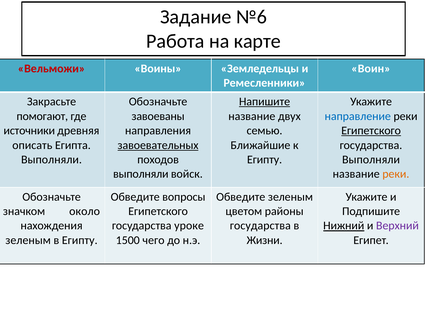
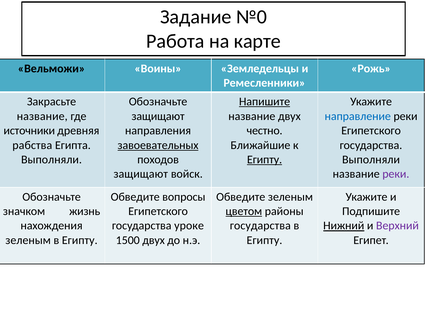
№6: №6 -> №0
Вельможи colour: red -> black
Воин: Воин -> Рожь
помогают at (42, 116): помогают -> название
завоеваны at (158, 116): завоеваны -> защищают
семью: семью -> честно
Египетского at (371, 131) underline: present -> none
описать: описать -> рабства
Египту at (265, 160) underline: none -> present
выполняли at (141, 174): выполняли -> защищают
реки at (396, 174) colour: orange -> purple
около: около -> жизнь
цветом underline: none -> present
1500 чего: чего -> двух
Жизни at (265, 241): Жизни -> Египту
